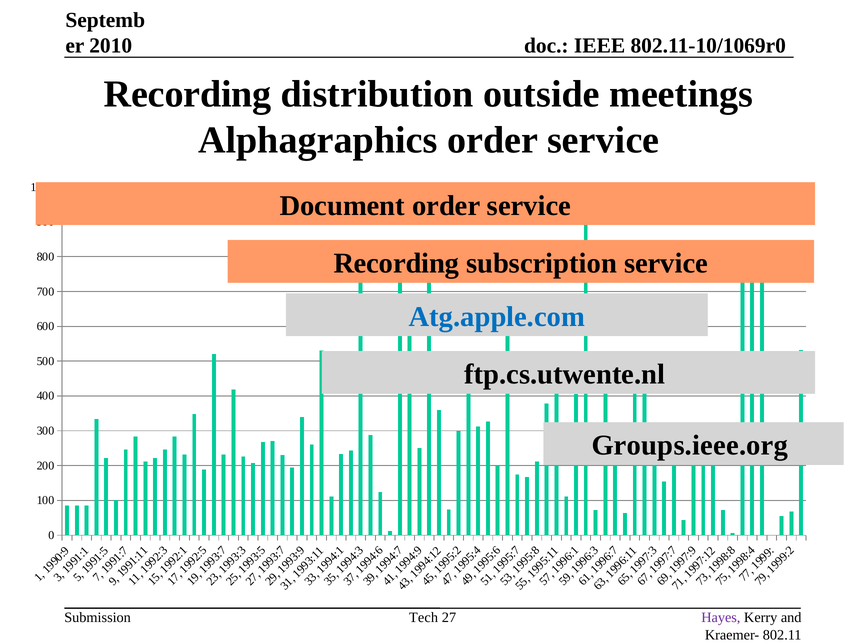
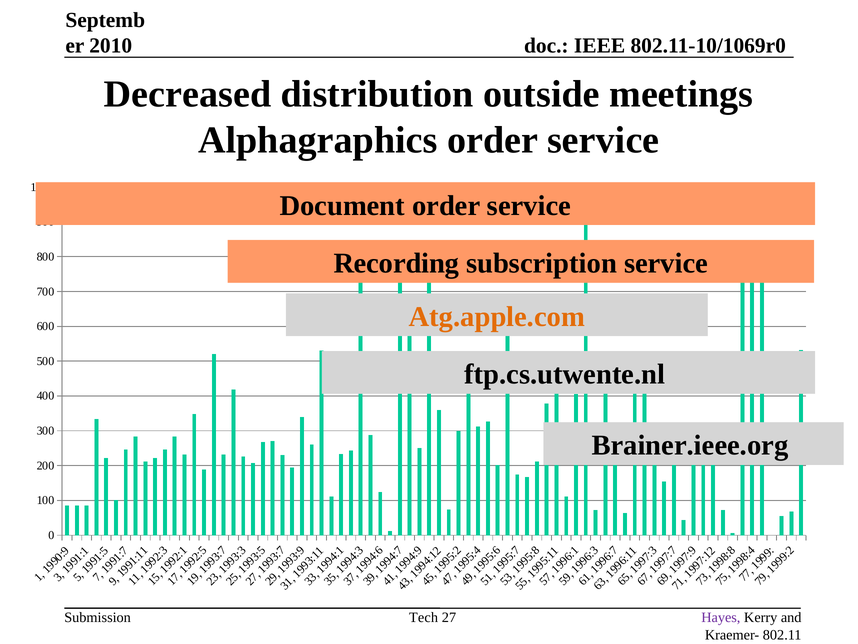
Recording at (188, 94): Recording -> Decreased
Atg.apple.com colour: blue -> orange
Groups.ieee.org: Groups.ieee.org -> Brainer.ieee.org
